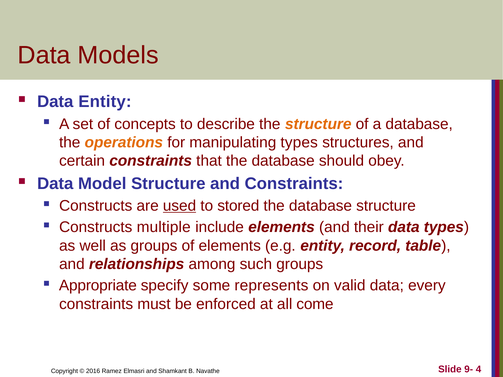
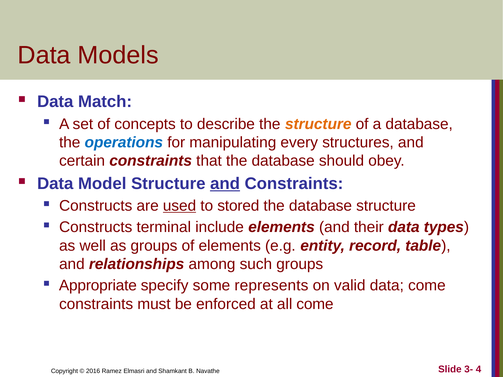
Data Entity: Entity -> Match
operations colour: orange -> blue
manipulating types: types -> every
and at (225, 184) underline: none -> present
multiple: multiple -> terminal
data every: every -> come
9-: 9- -> 3-
